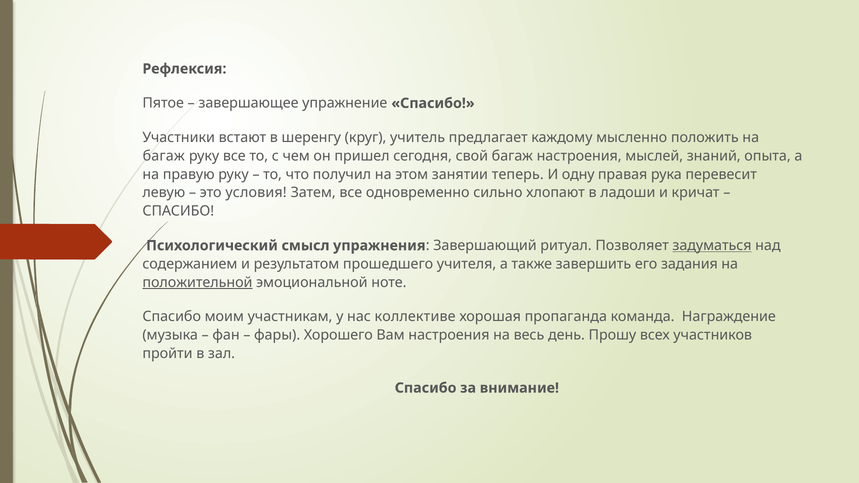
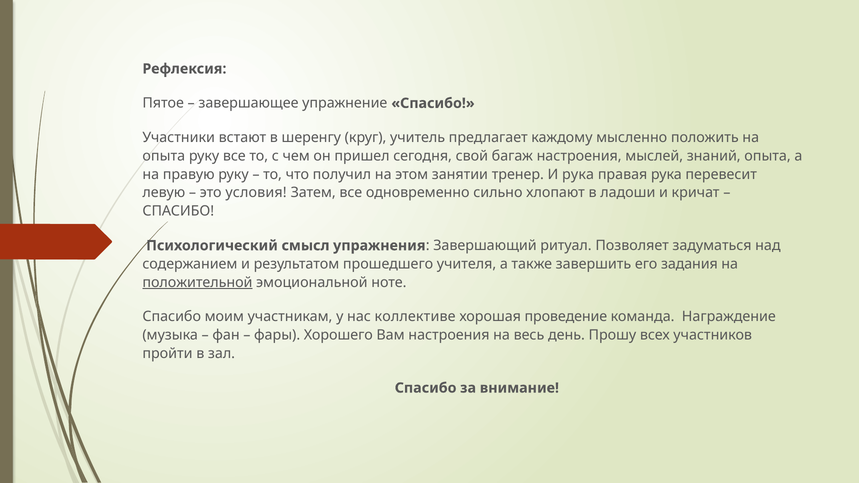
багаж at (164, 156): багаж -> опыта
теперь: теперь -> тренер
И одну: одну -> рука
задуматься underline: present -> none
пропаганда: пропаганда -> проведение
